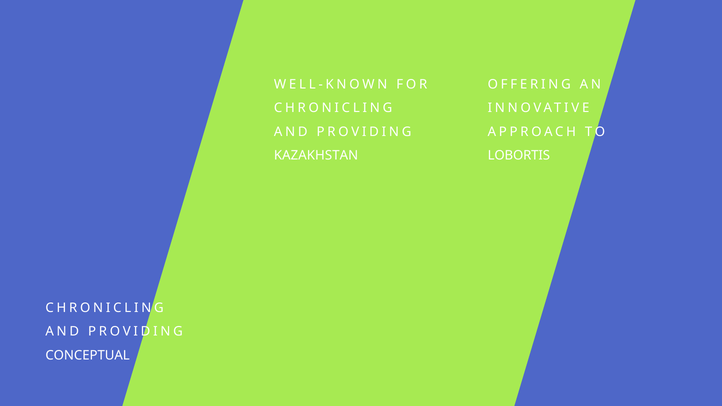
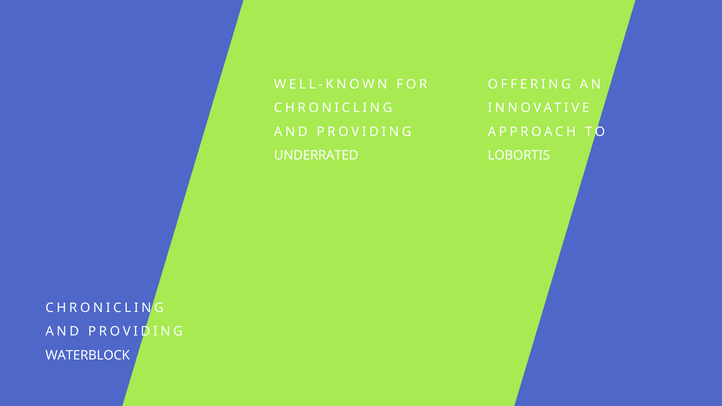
KAZAKHSTAN: KAZAKHSTAN -> UNDERRATED
CONCEPTUAL: CONCEPTUAL -> WATERBLOCK
